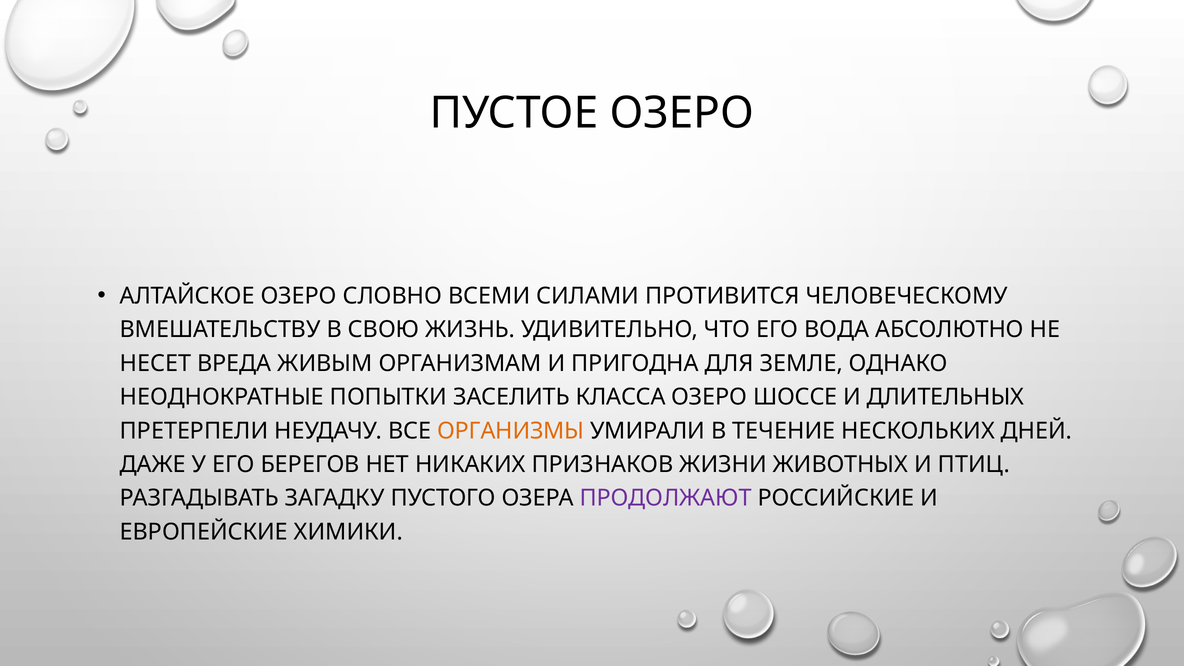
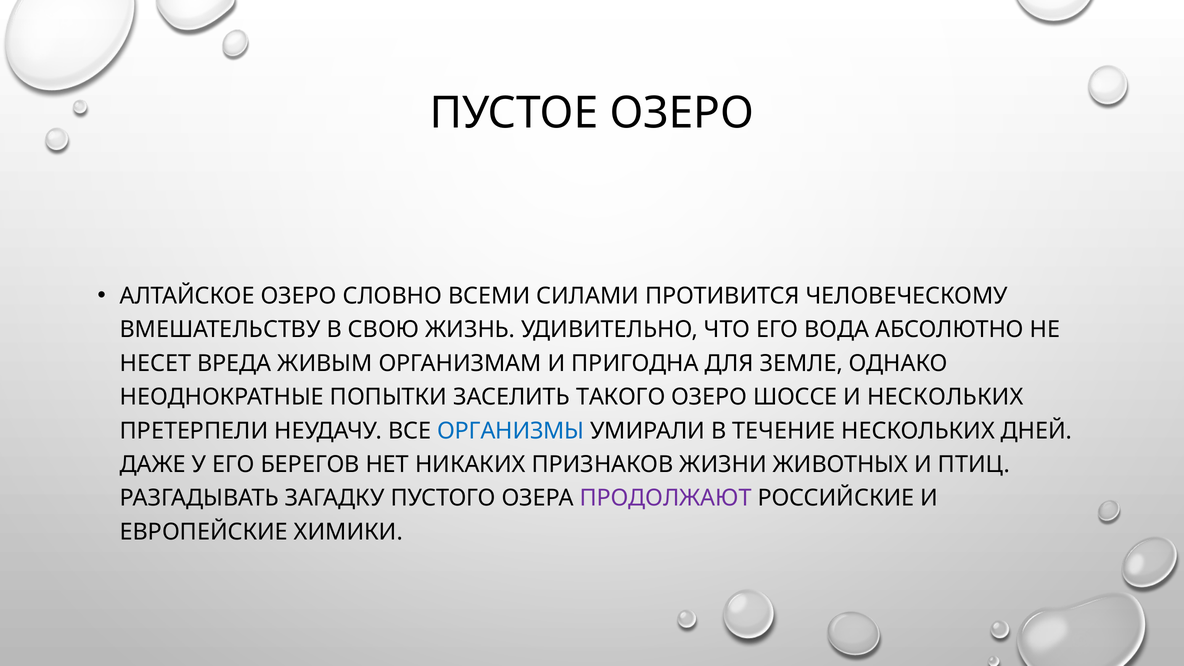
КЛАССА: КЛАССА -> ТАКОГО
И ДЛИТЕЛЬНЫХ: ДЛИТЕЛЬНЫХ -> НЕСКОЛЬКИХ
ОРГАНИЗМЫ colour: orange -> blue
